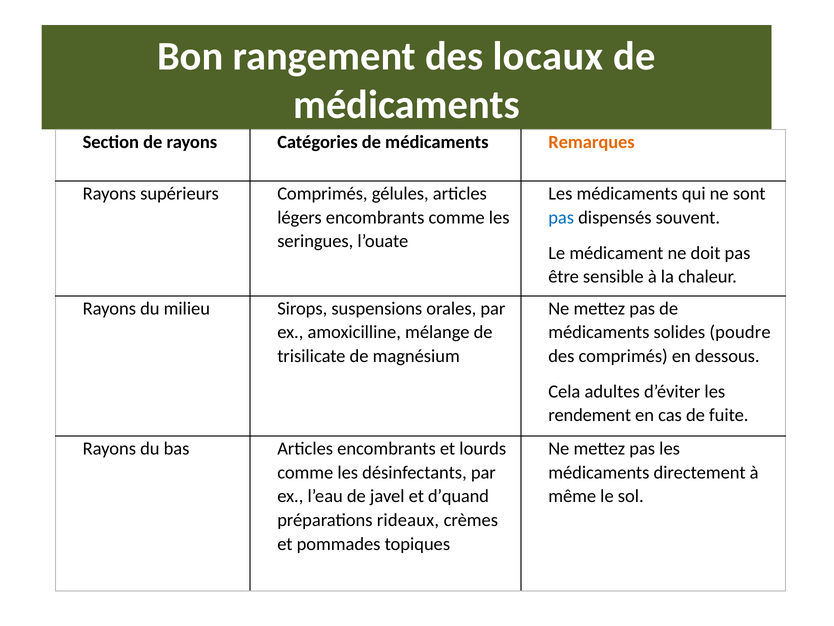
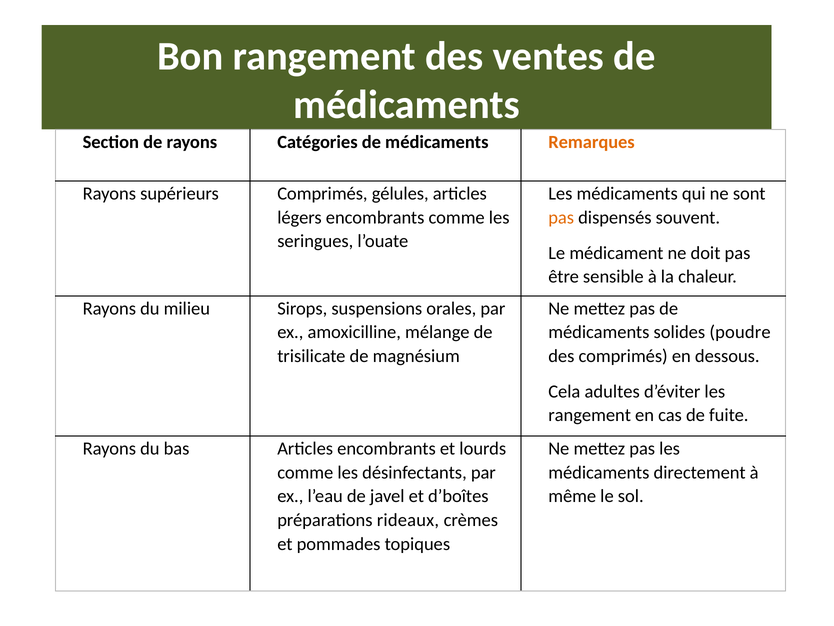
locaux: locaux -> ventes
pas at (561, 217) colour: blue -> orange
rendement at (590, 415): rendement -> rangement
d’quand: d’quand -> d’boîtes
